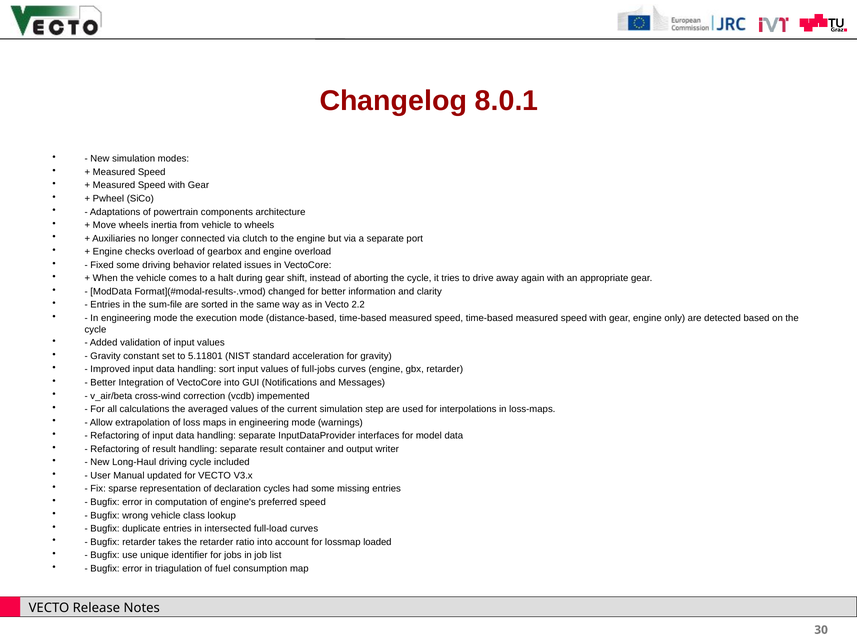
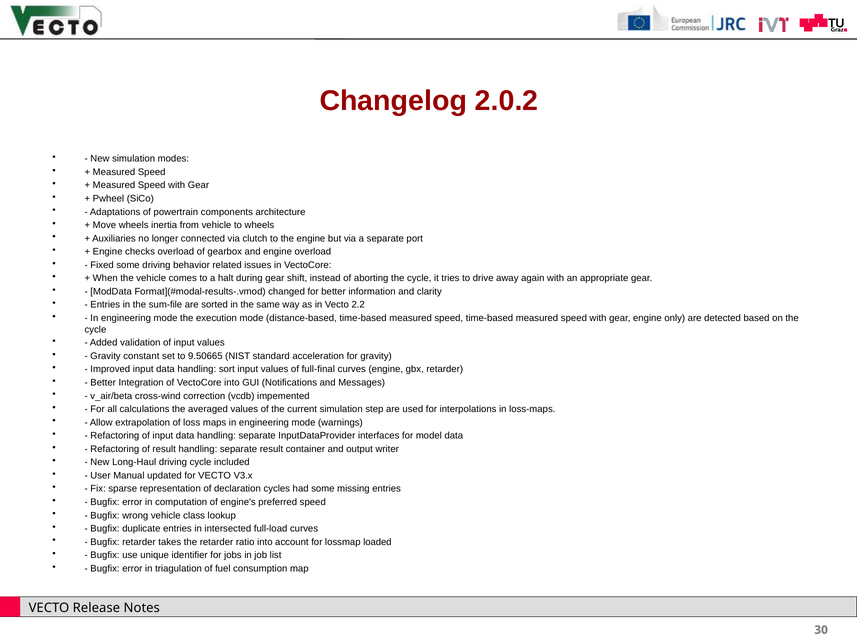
8.0.1: 8.0.1 -> 2.0.2
5.11801: 5.11801 -> 9.50665
full-jobs: full-jobs -> full-final
